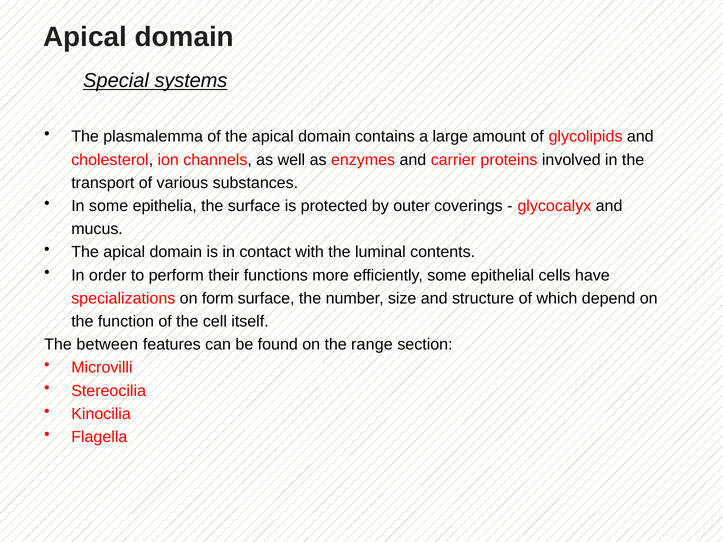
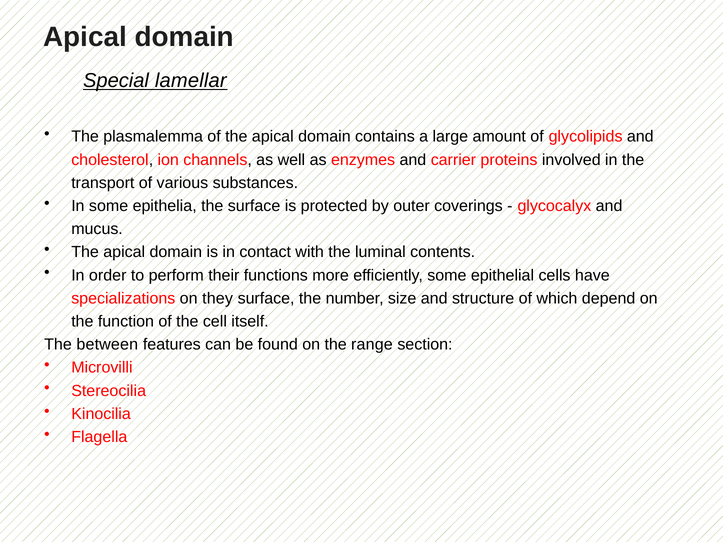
systems: systems -> lamellar
form: form -> they
